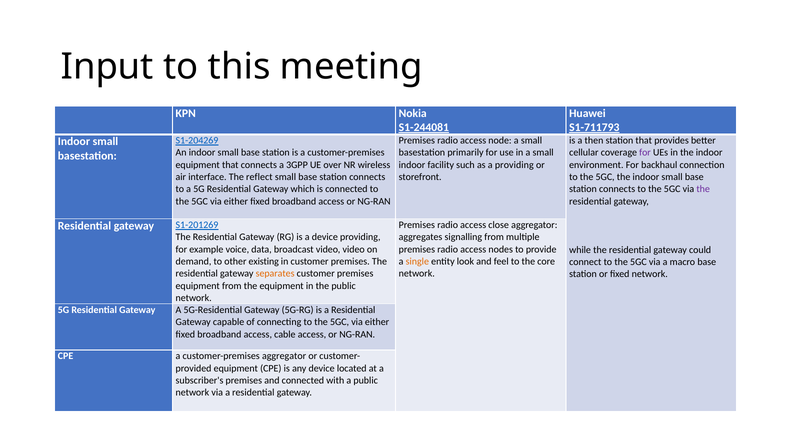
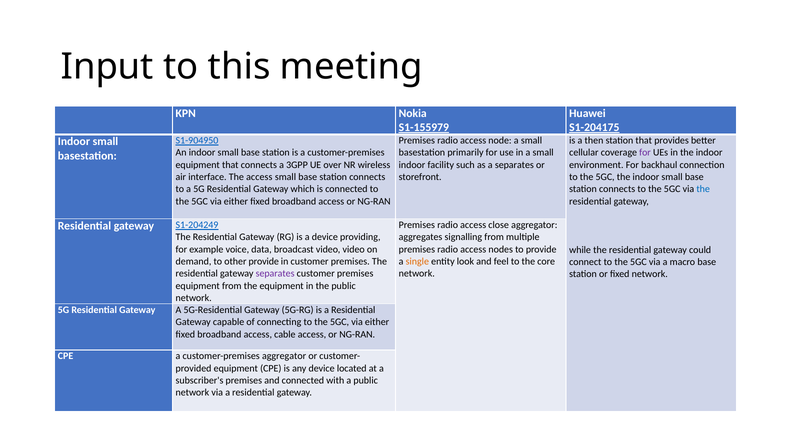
S1-244081: S1-244081 -> S1-155979
S1-711793: S1-711793 -> S1-204175
S1-204269: S1-204269 -> S1-904950
a providing: providing -> separates
The reflect: reflect -> access
the at (703, 189) colour: purple -> blue
S1-201269: S1-201269 -> S1-204249
other existing: existing -> provide
separates at (275, 273) colour: orange -> purple
